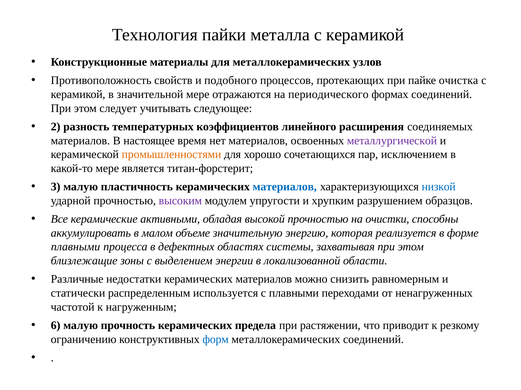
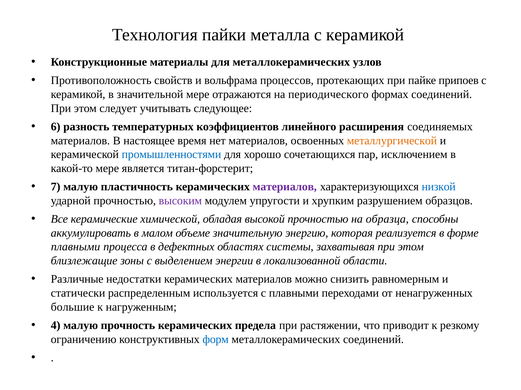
подобного: подобного -> вольфрама
очистка: очистка -> припоев
2: 2 -> 6
металлургической colour: purple -> orange
промышленностями colour: orange -> blue
3: 3 -> 7
материалов at (285, 187) colour: blue -> purple
активными: активными -> химической
очистки: очистки -> образца
частотой: частотой -> большие
6: 6 -> 4
